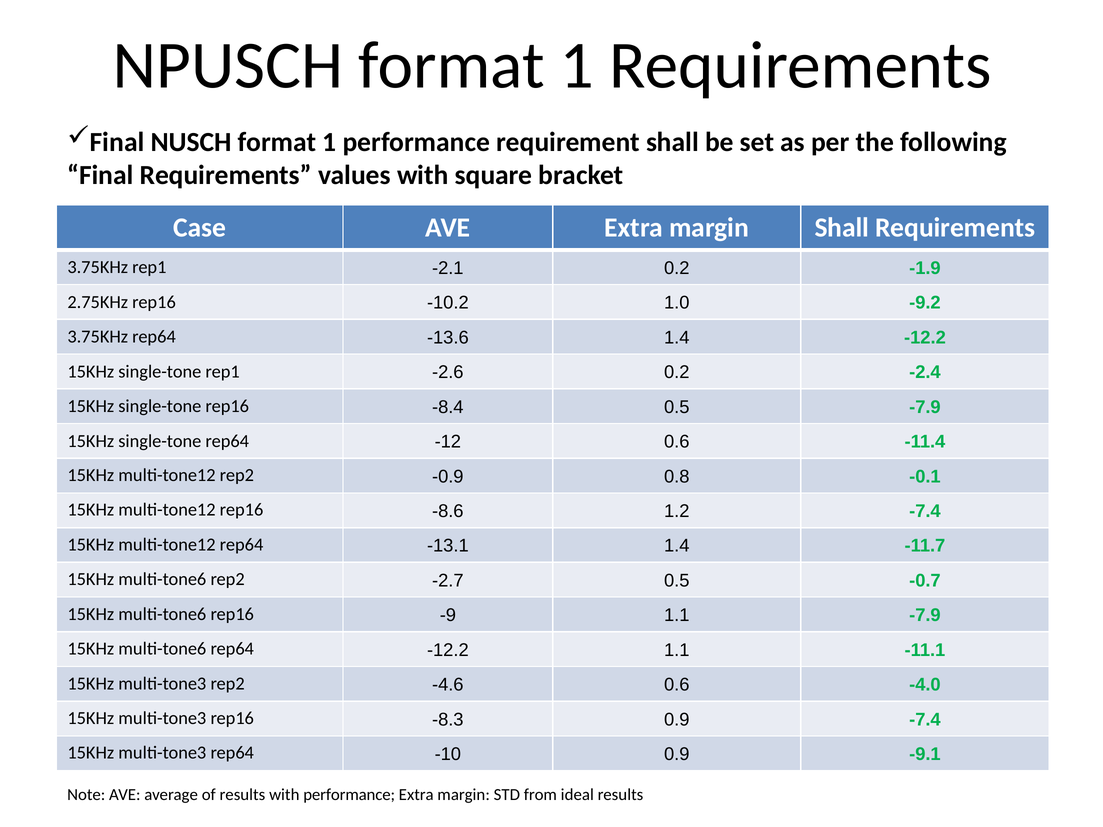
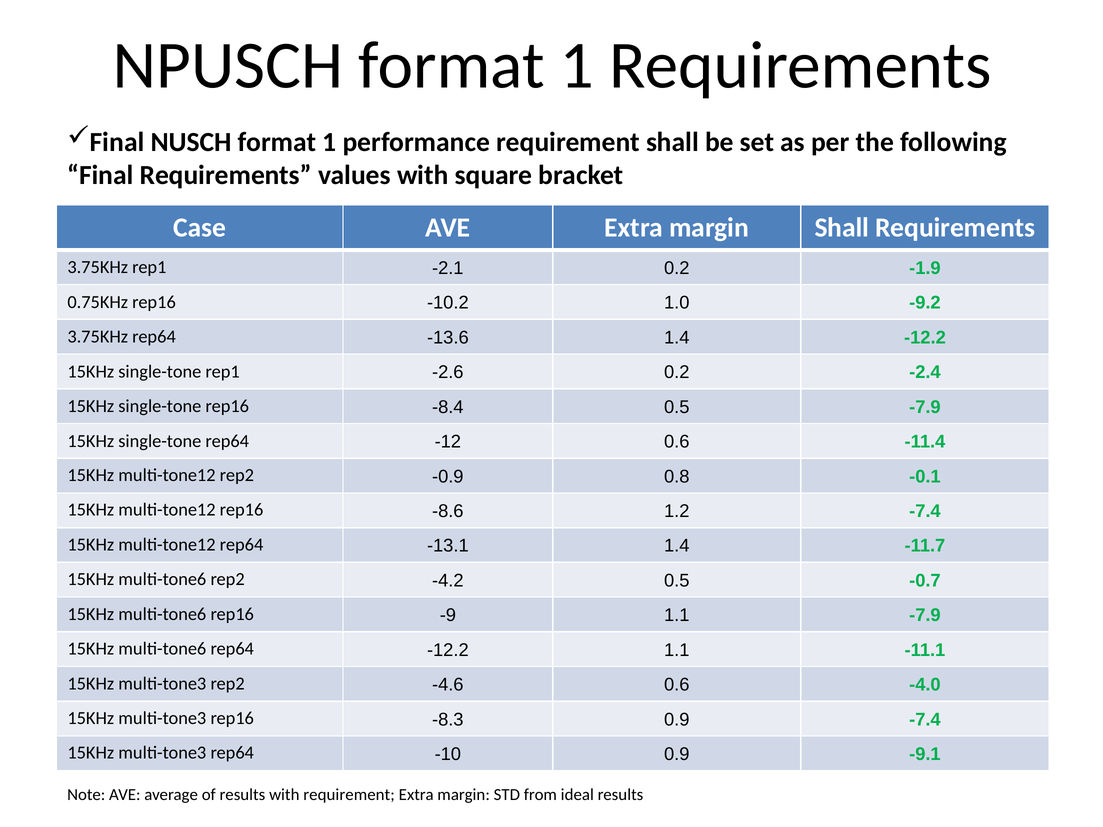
2.75KHz: 2.75KHz -> 0.75KHz
-2.7: -2.7 -> -4.2
with performance: performance -> requirement
